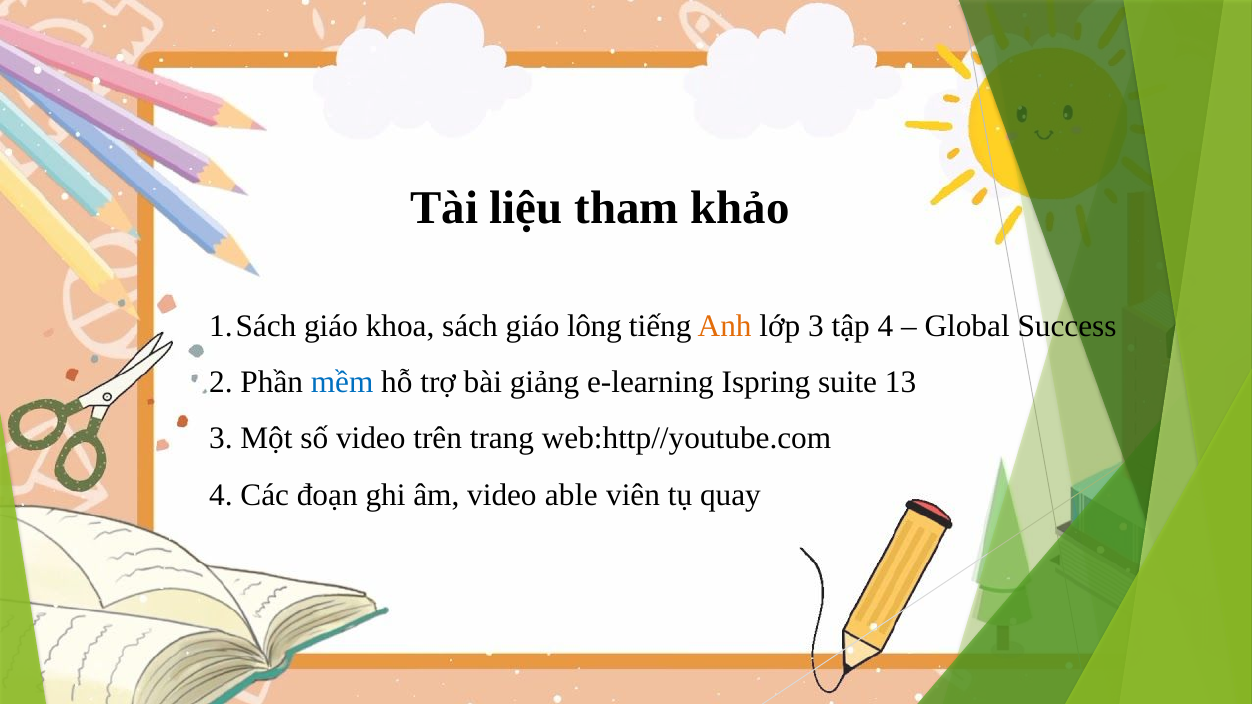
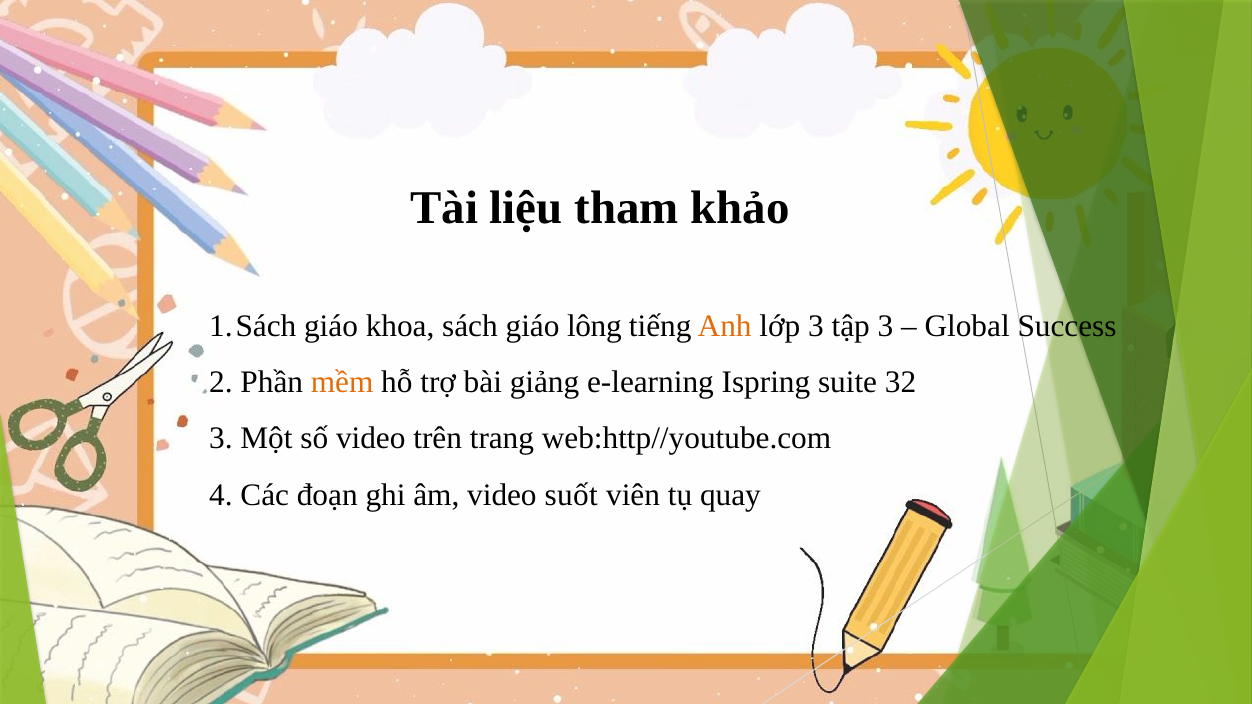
tập 4: 4 -> 3
mềm colour: blue -> orange
13: 13 -> 32
able: able -> suốt
